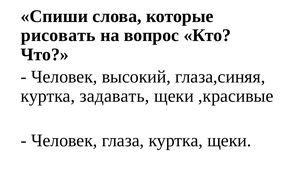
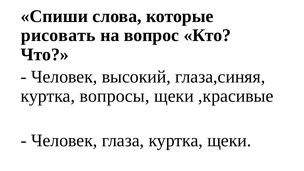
задавать: задавать -> вопросы
